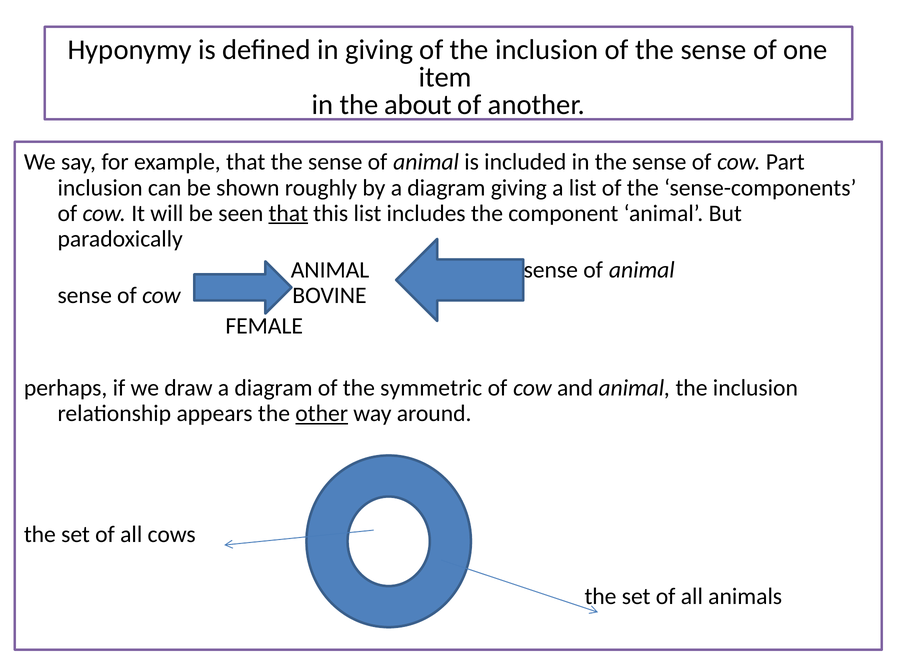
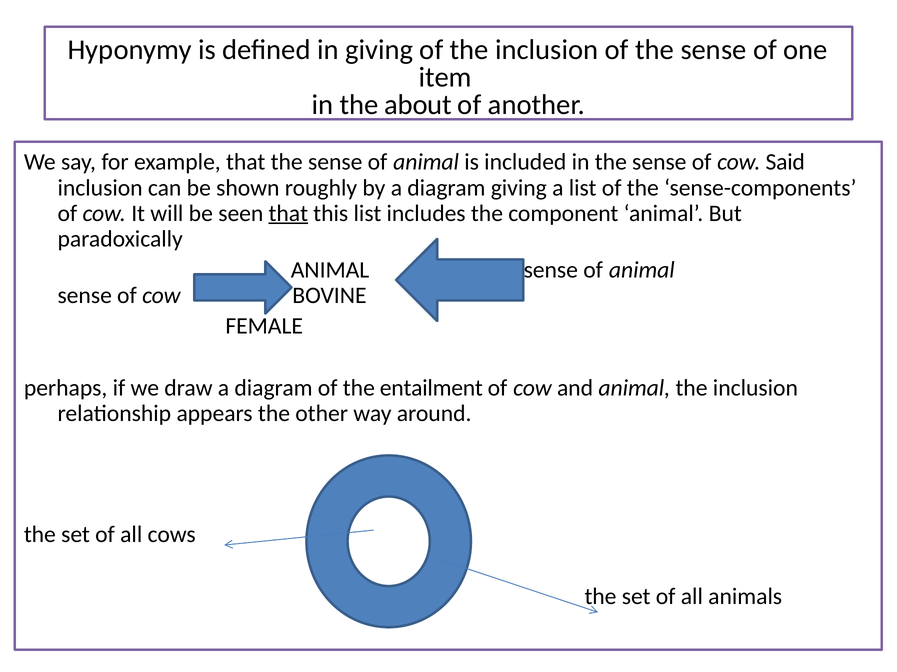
Part: Part -> Said
symmetric: symmetric -> entailment
other underline: present -> none
